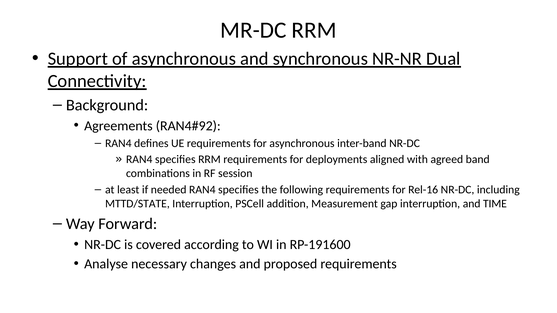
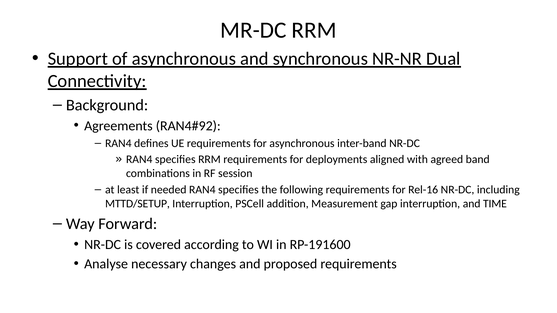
MTTD/STATE: MTTD/STATE -> MTTD/SETUP
